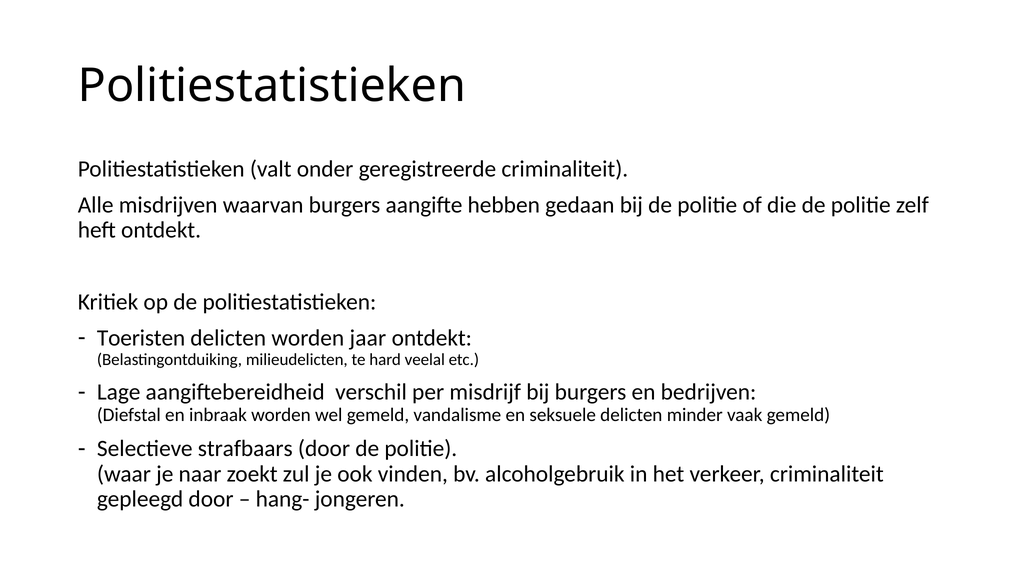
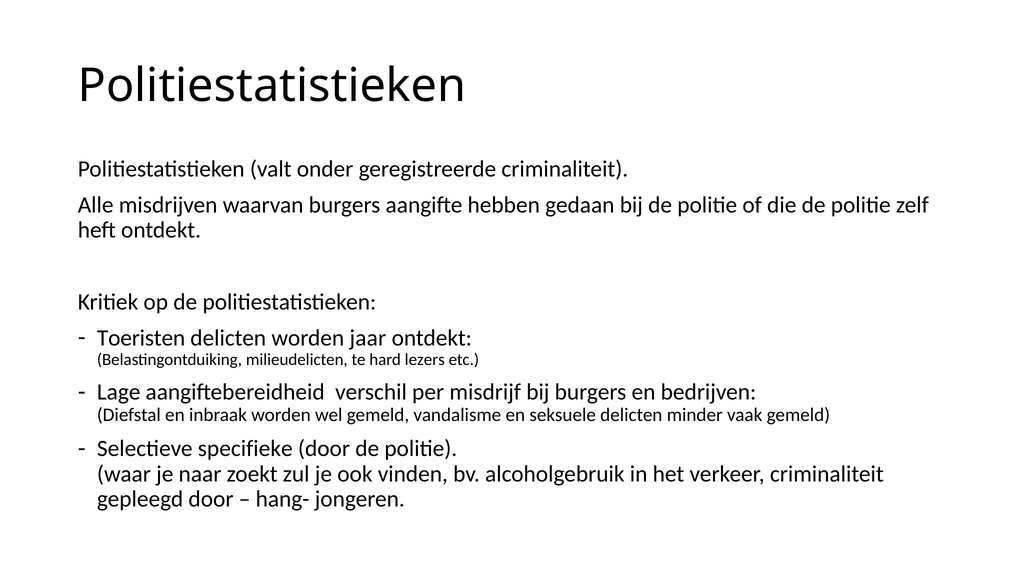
veelal: veelal -> lezers
strafbaars: strafbaars -> specifieke
